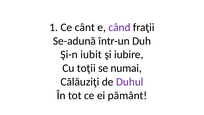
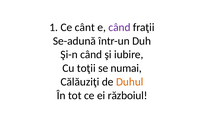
Şi-n iubit: iubit -> când
Duhul colour: purple -> orange
pământ: pământ -> războiul
